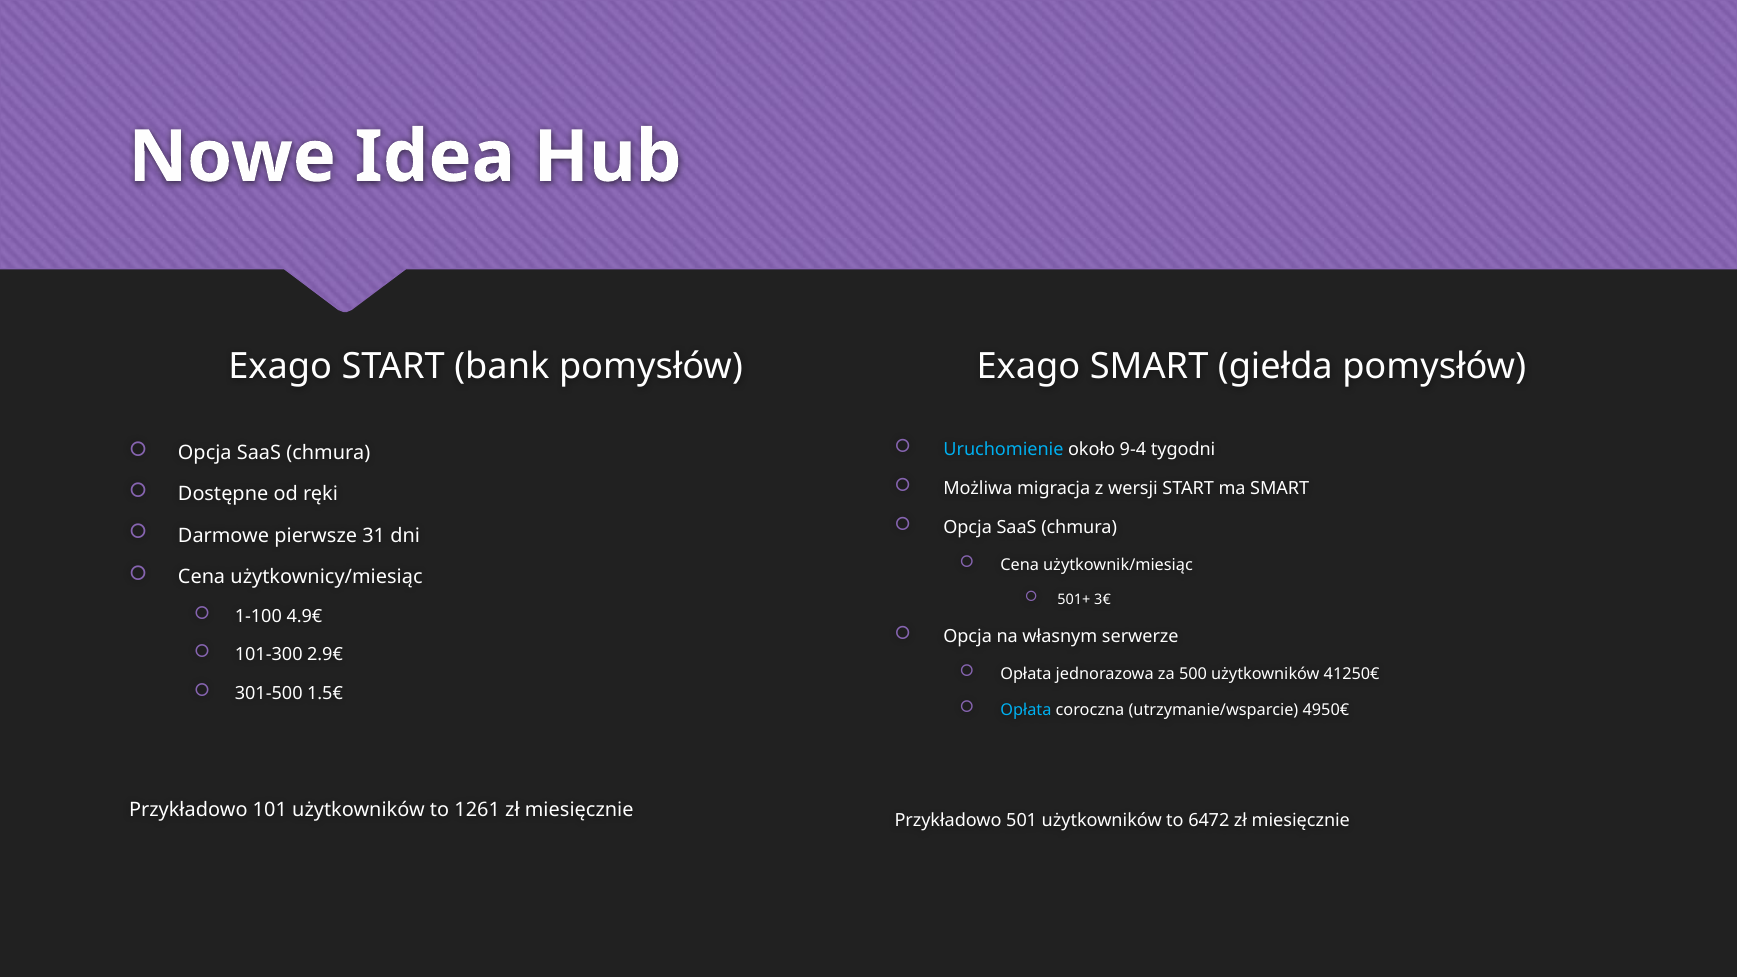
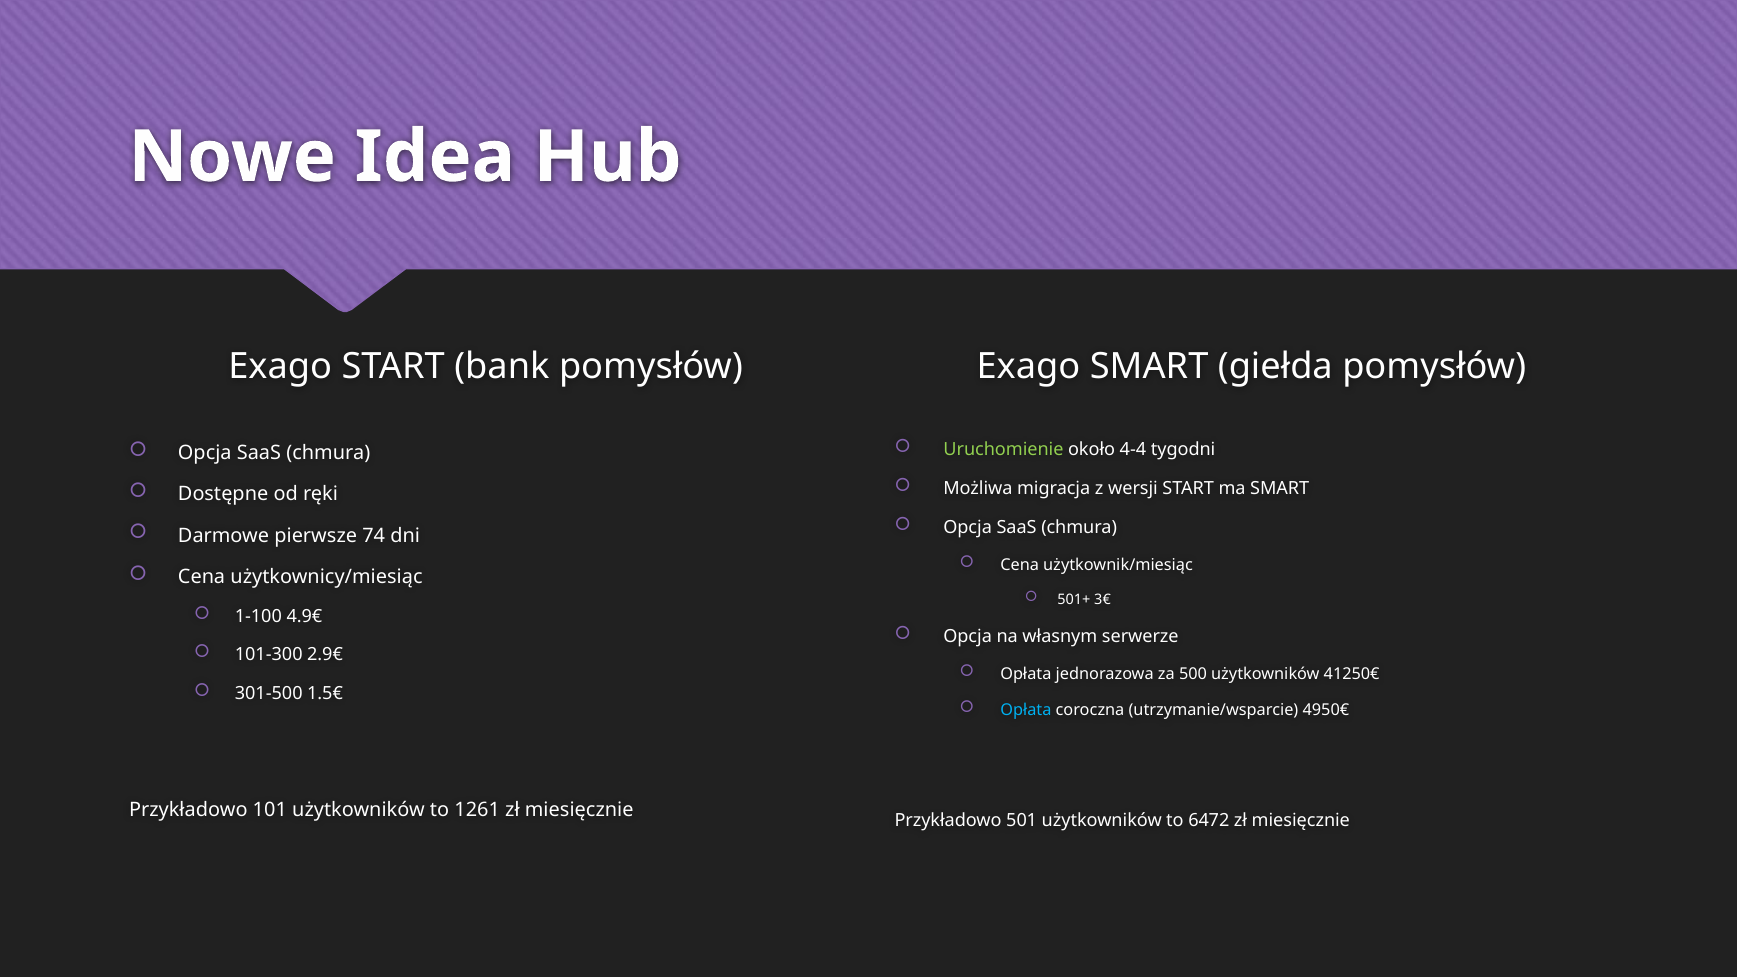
Uruchomienie colour: light blue -> light green
9-4: 9-4 -> 4-4
31: 31 -> 74
